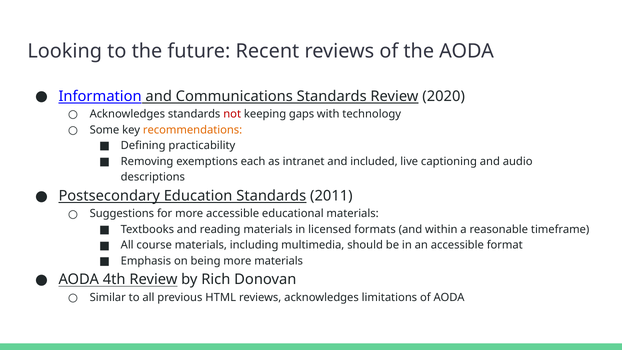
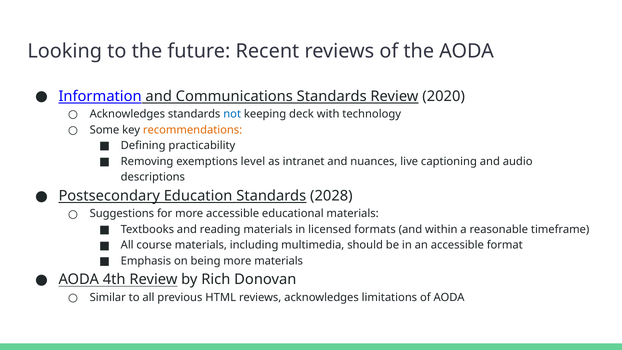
not colour: red -> blue
gaps: gaps -> deck
each: each -> level
included: included -> nuances
2011: 2011 -> 2028
